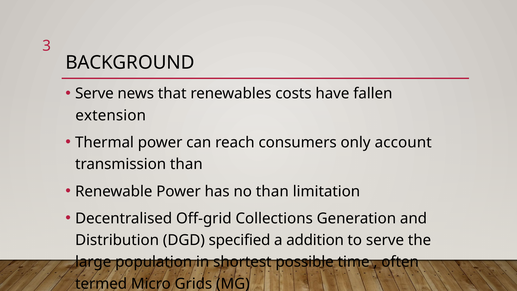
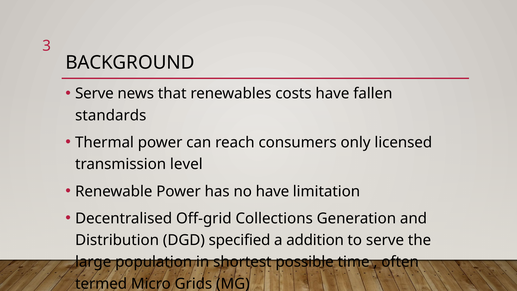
extension: extension -> standards
account: account -> licensed
transmission than: than -> level
no than: than -> have
